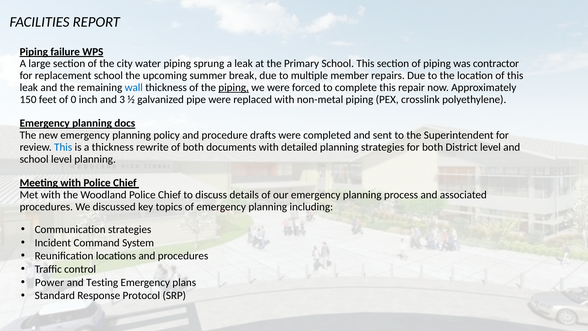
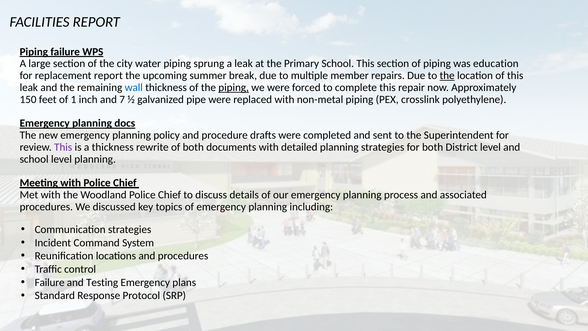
contractor: contractor -> education
replacement school: school -> report
the at (447, 76) underline: none -> present
0: 0 -> 1
3: 3 -> 7
This at (63, 147) colour: blue -> purple
Power at (49, 282): Power -> Failure
